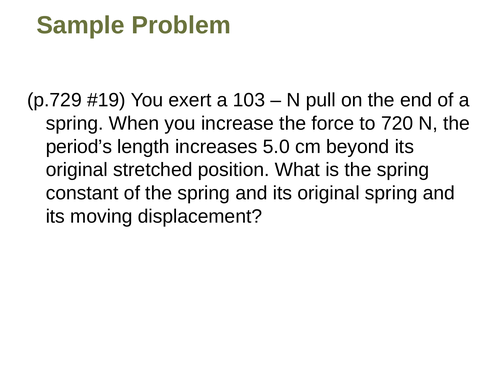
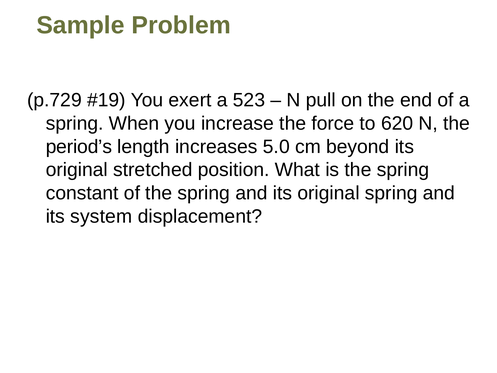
103: 103 -> 523
720: 720 -> 620
moving: moving -> system
